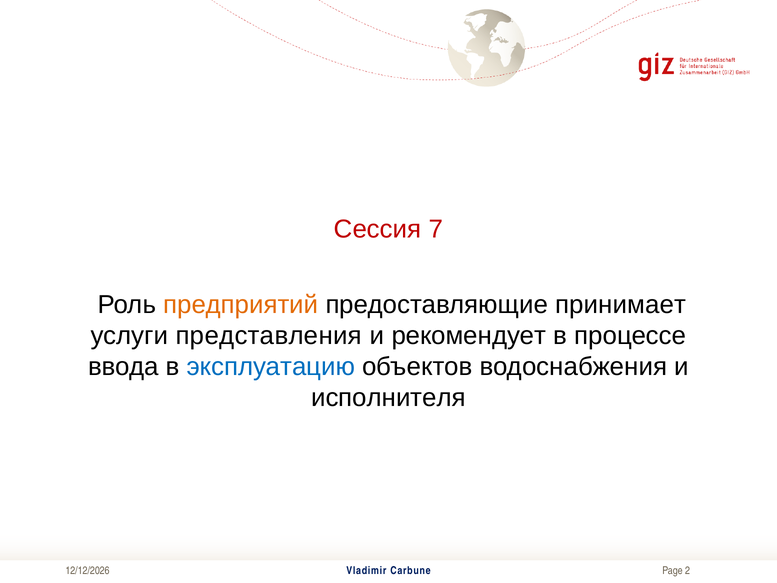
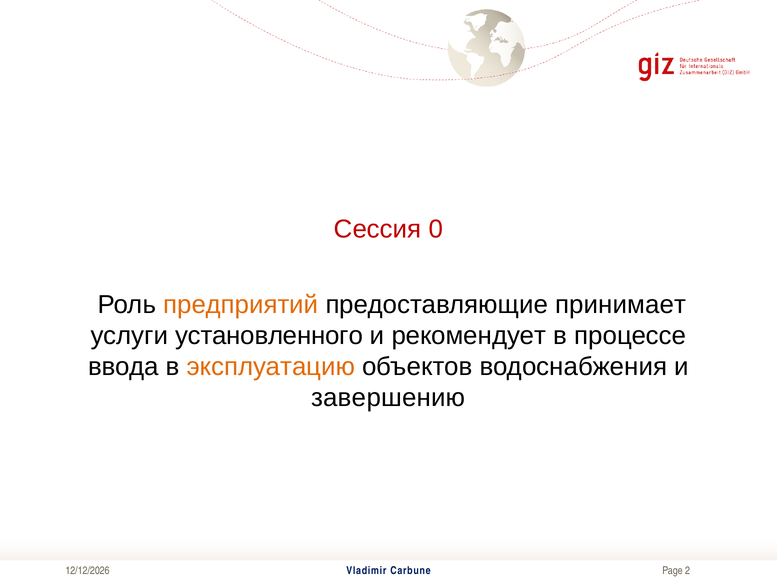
7: 7 -> 0
представления: представления -> установленного
эксплуатацию colour: blue -> orange
исполнителя: исполнителя -> завершению
